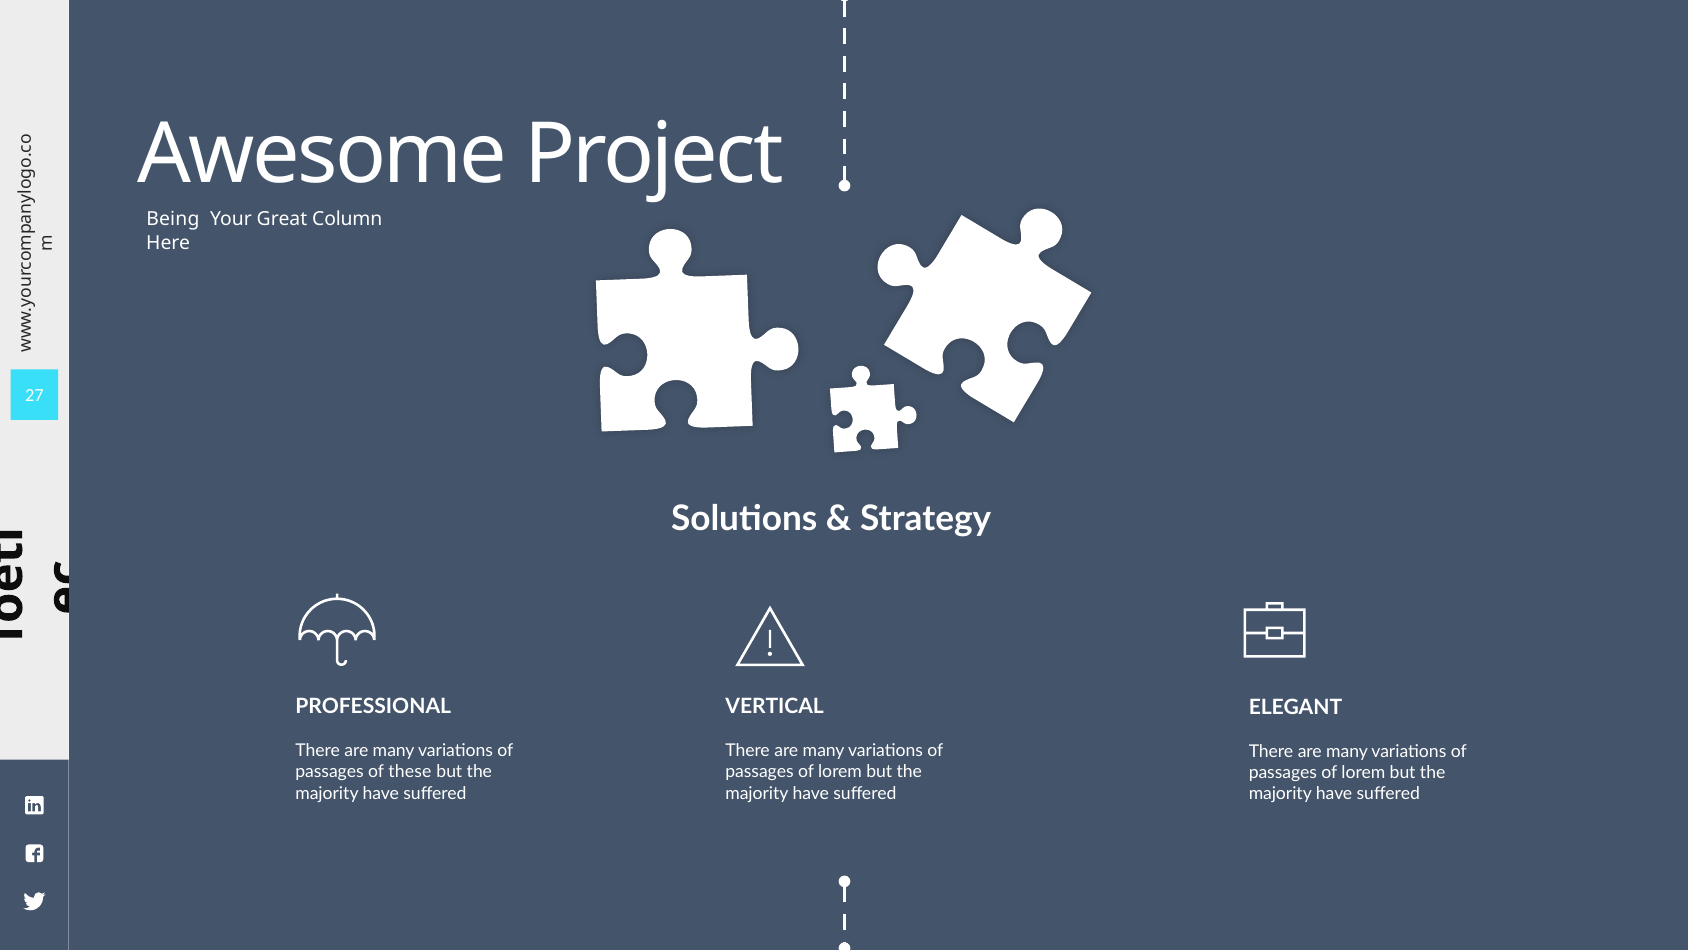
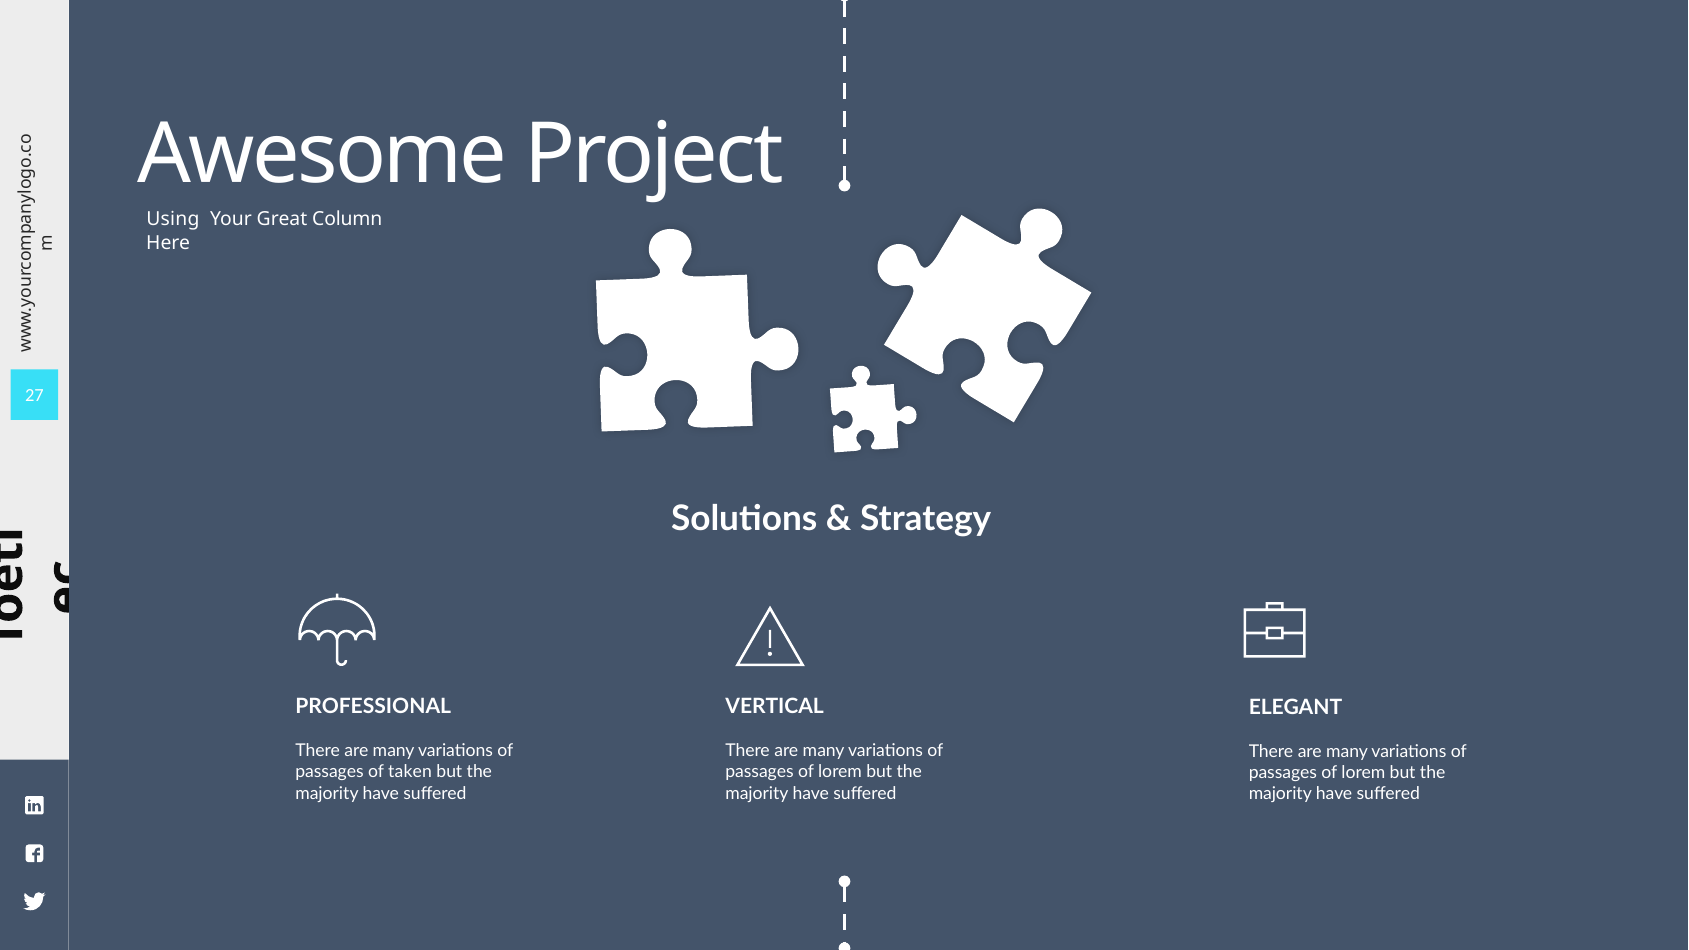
Being: Being -> Using
these: these -> taken
